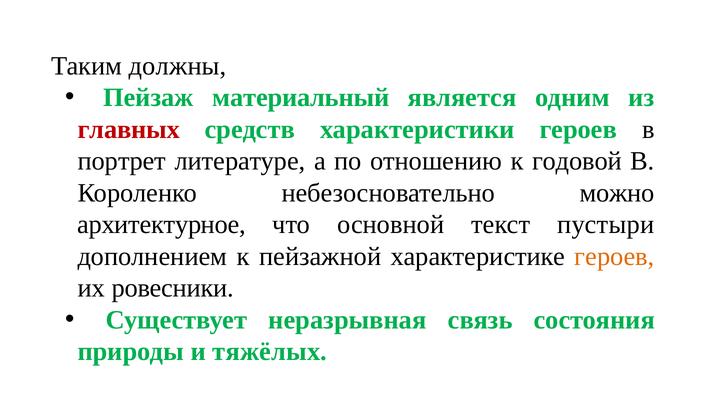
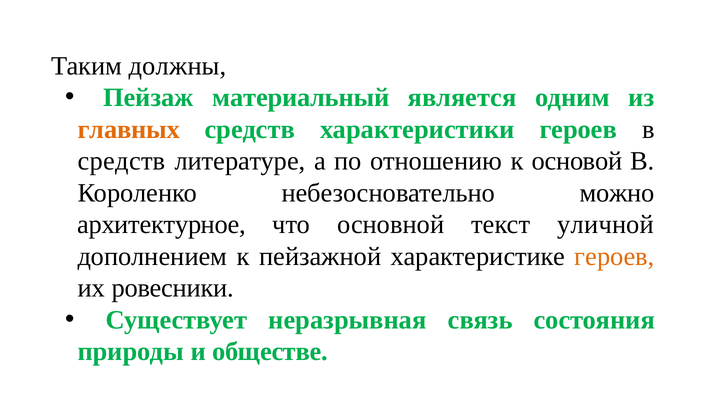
главных colour: red -> orange
портрет at (122, 161): портрет -> средств
годовой: годовой -> основой
пустыри: пустыри -> уличной
тяжёлых: тяжёлых -> обществе
